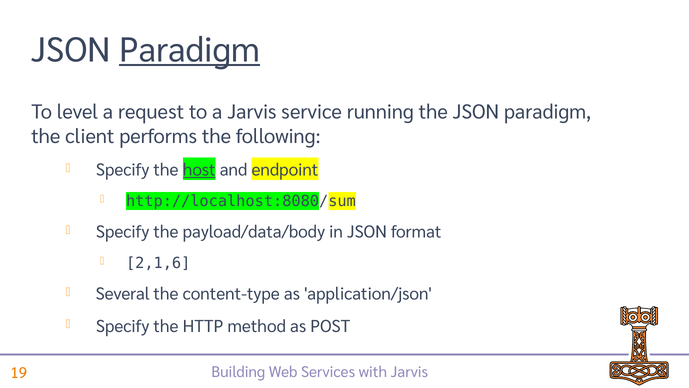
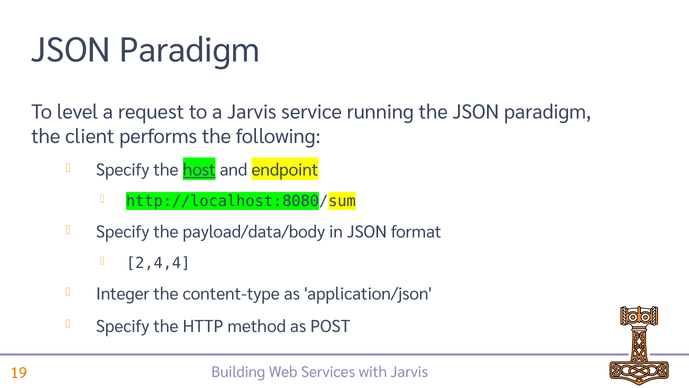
Paradigm at (190, 50) underline: present -> none
2,1,6: 2,1,6 -> 2,4,4
Several: Several -> Integer
